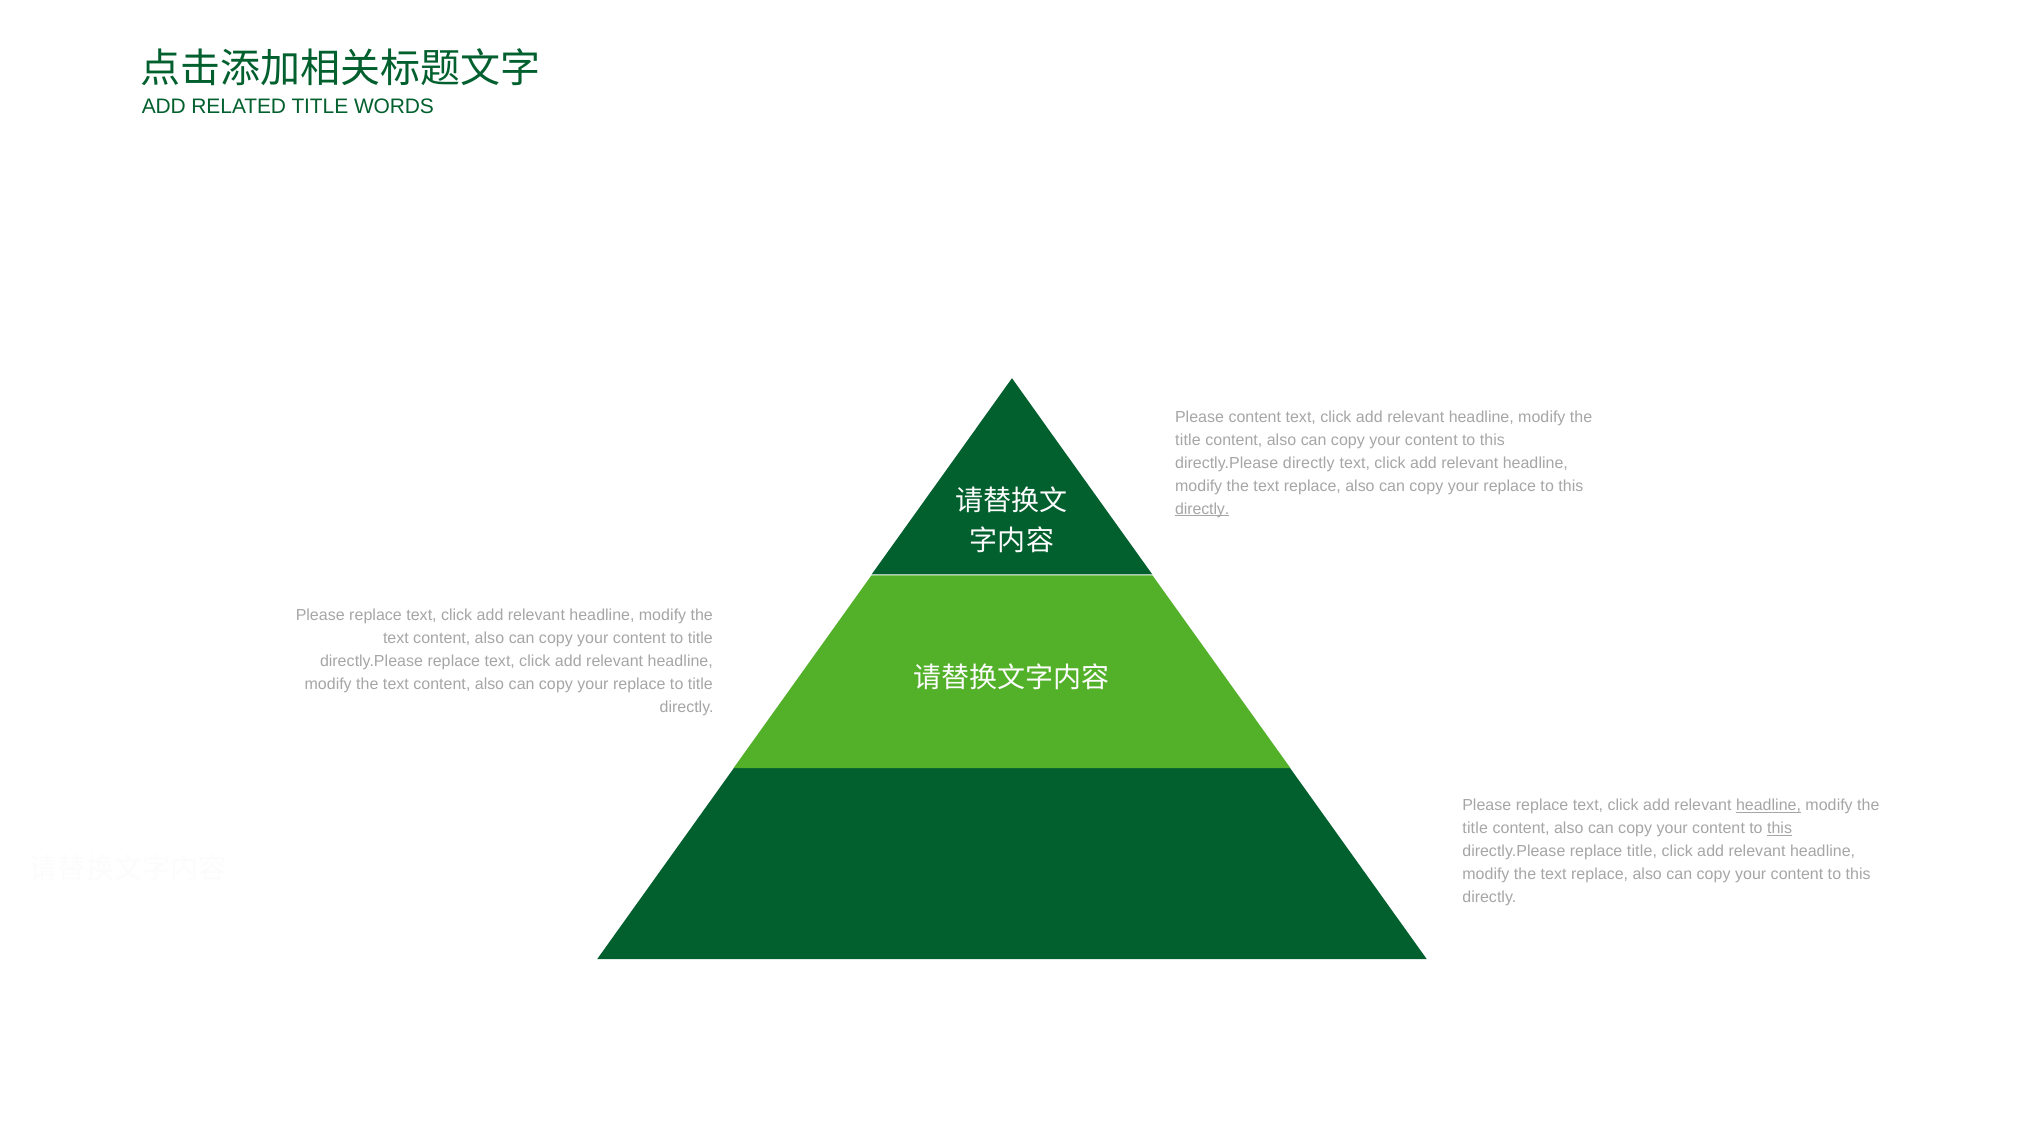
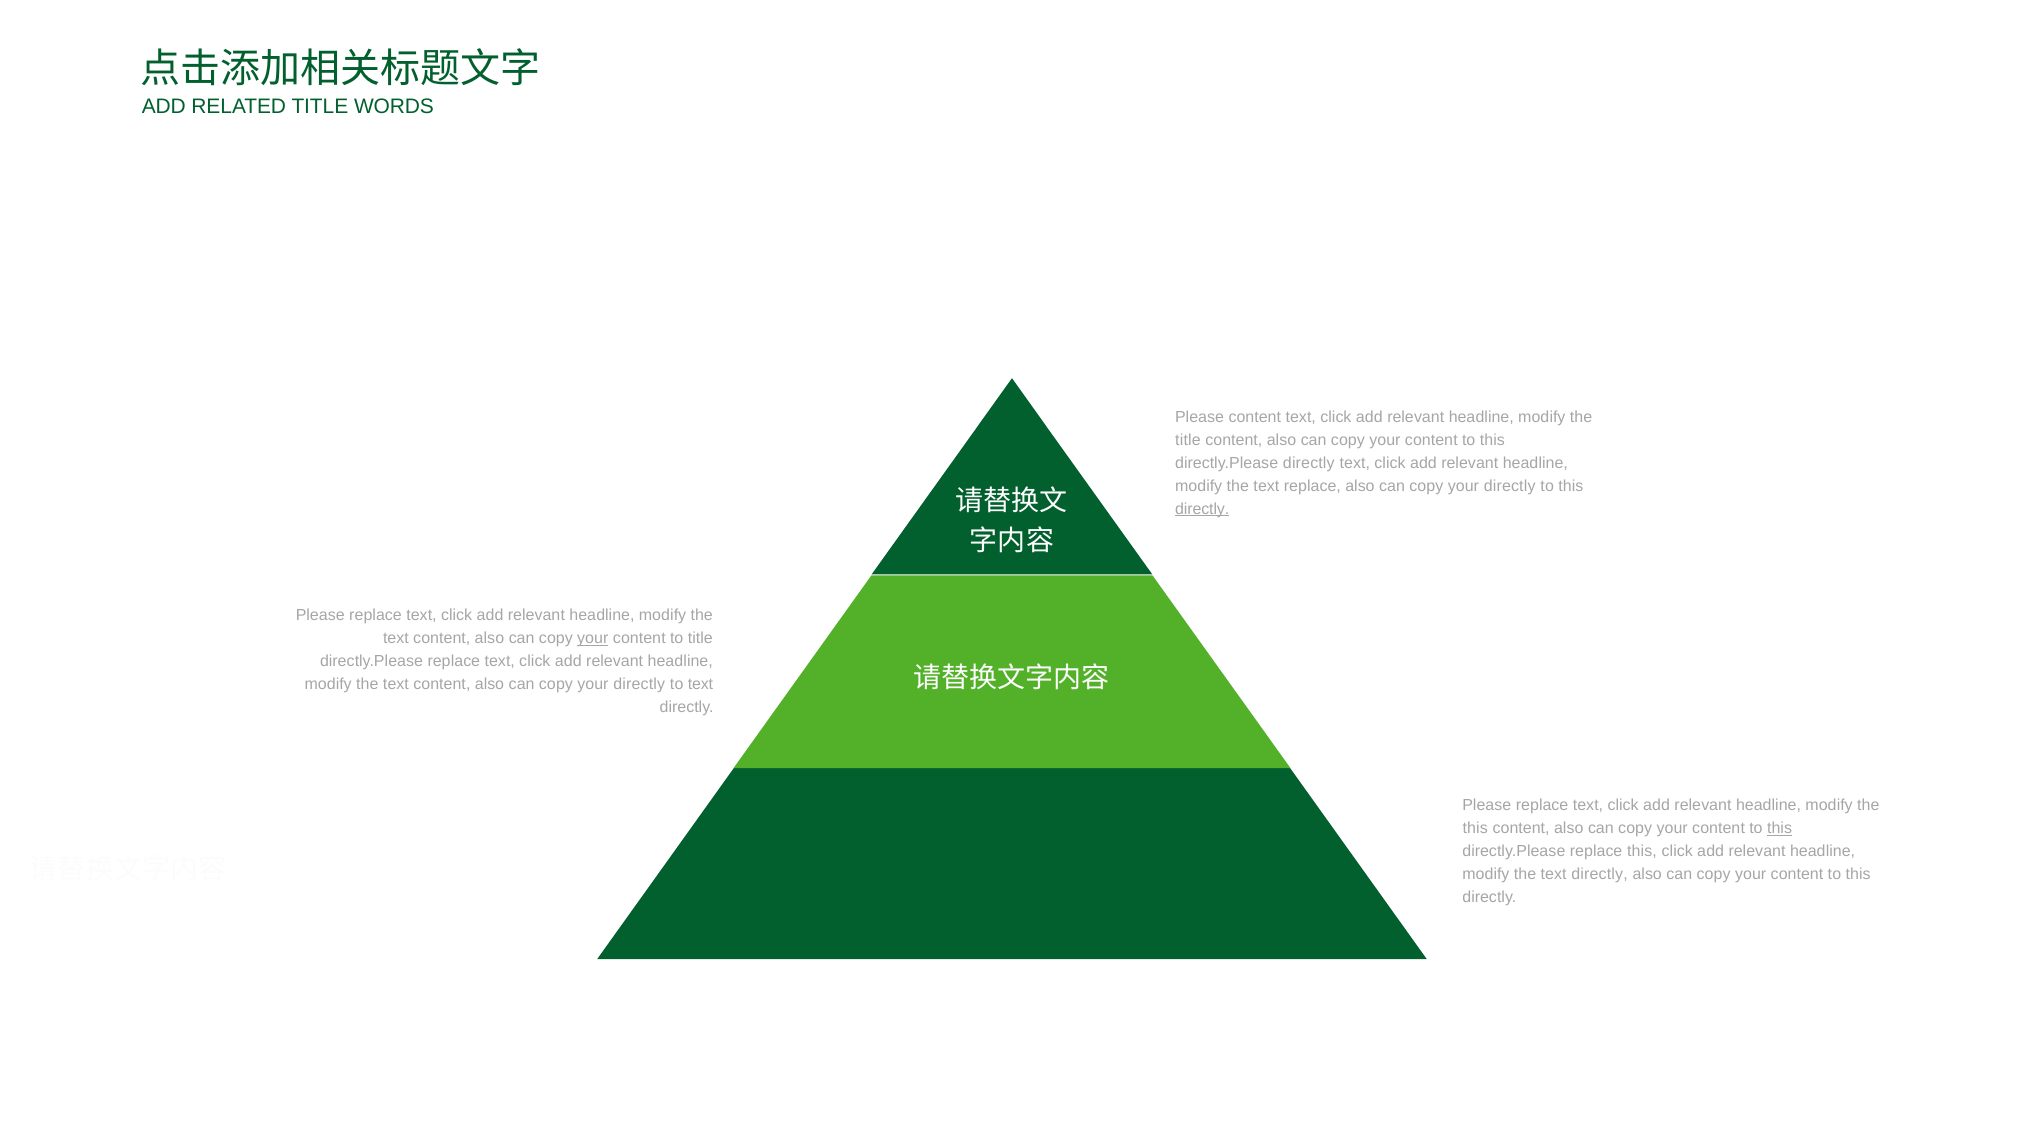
replace at (1510, 486): replace -> directly
your at (593, 639) underline: none -> present
replace at (639, 685): replace -> directly
title at (700, 685): title -> text
headline at (1769, 806) underline: present -> none
title at (1475, 829): title -> this
replace title: title -> this
replace at (1600, 875): replace -> directly
